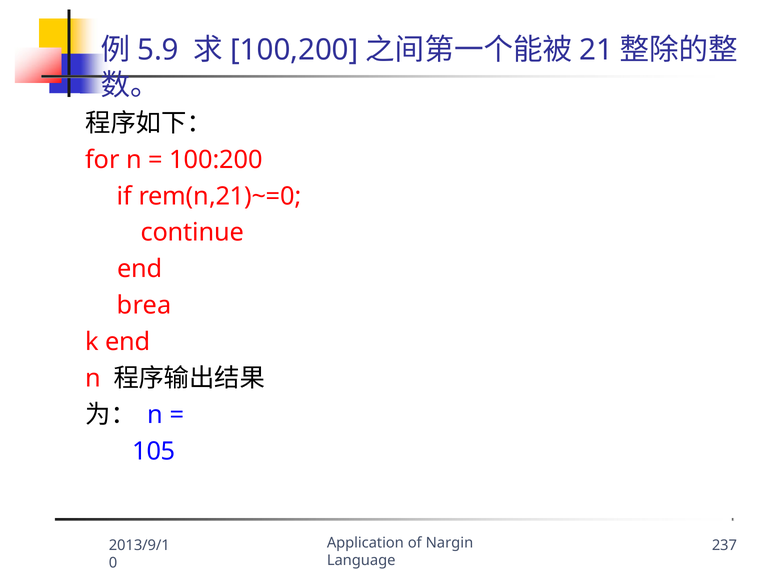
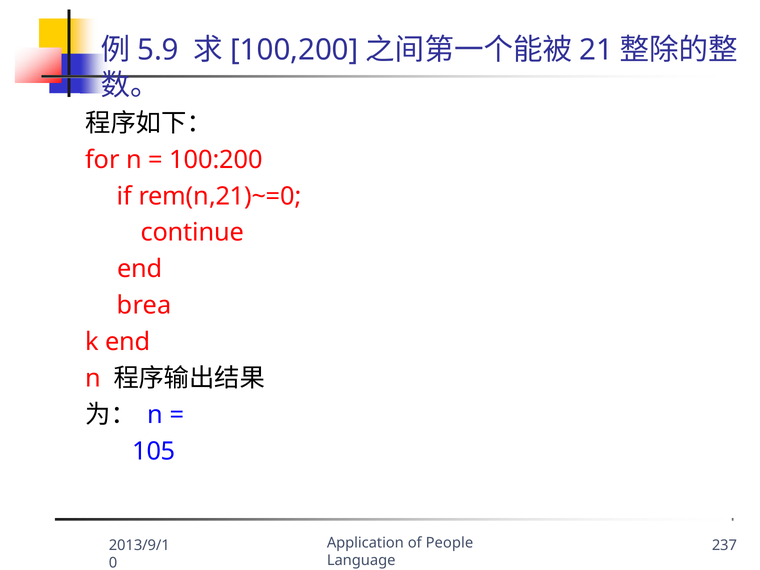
Nargin: Nargin -> People
